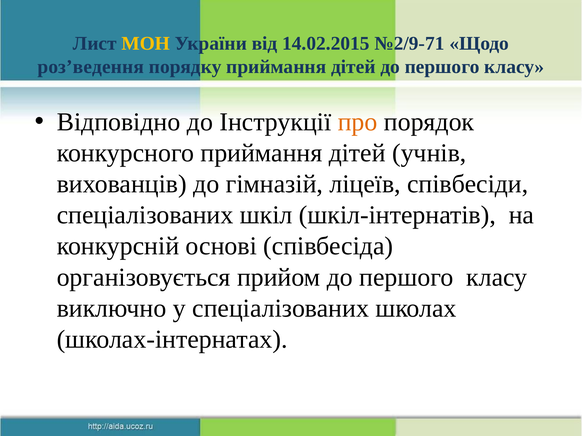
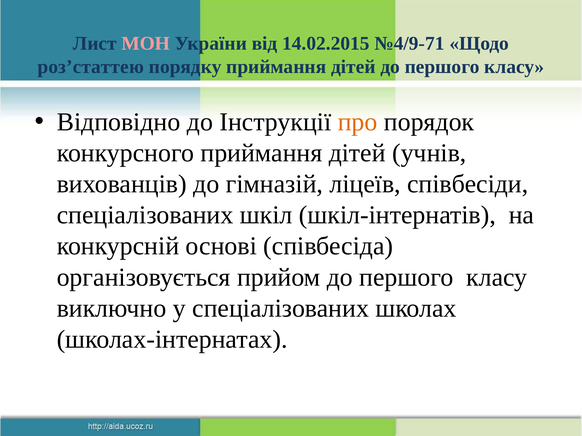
МОН colour: yellow -> pink
№2/9-71: №2/9-71 -> №4/9-71
роз’ведення: роз’ведення -> роз’статтею
